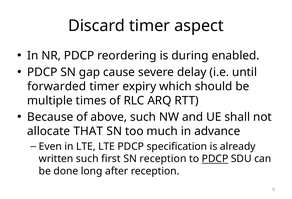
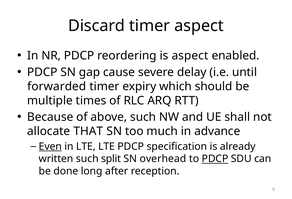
is during: during -> aspect
Even underline: none -> present
first: first -> split
SN reception: reception -> overhead
